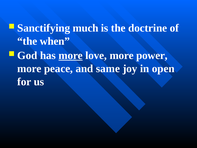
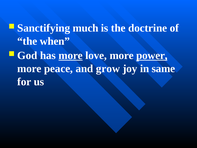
power underline: none -> present
same: same -> grow
open: open -> same
